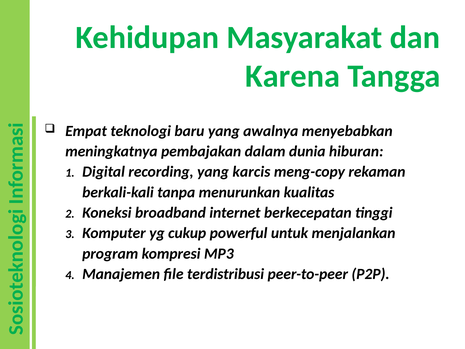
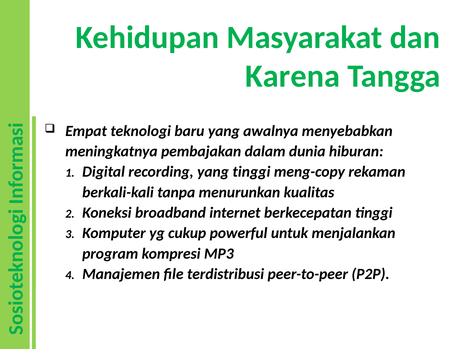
yang karcis: karcis -> tinggi
